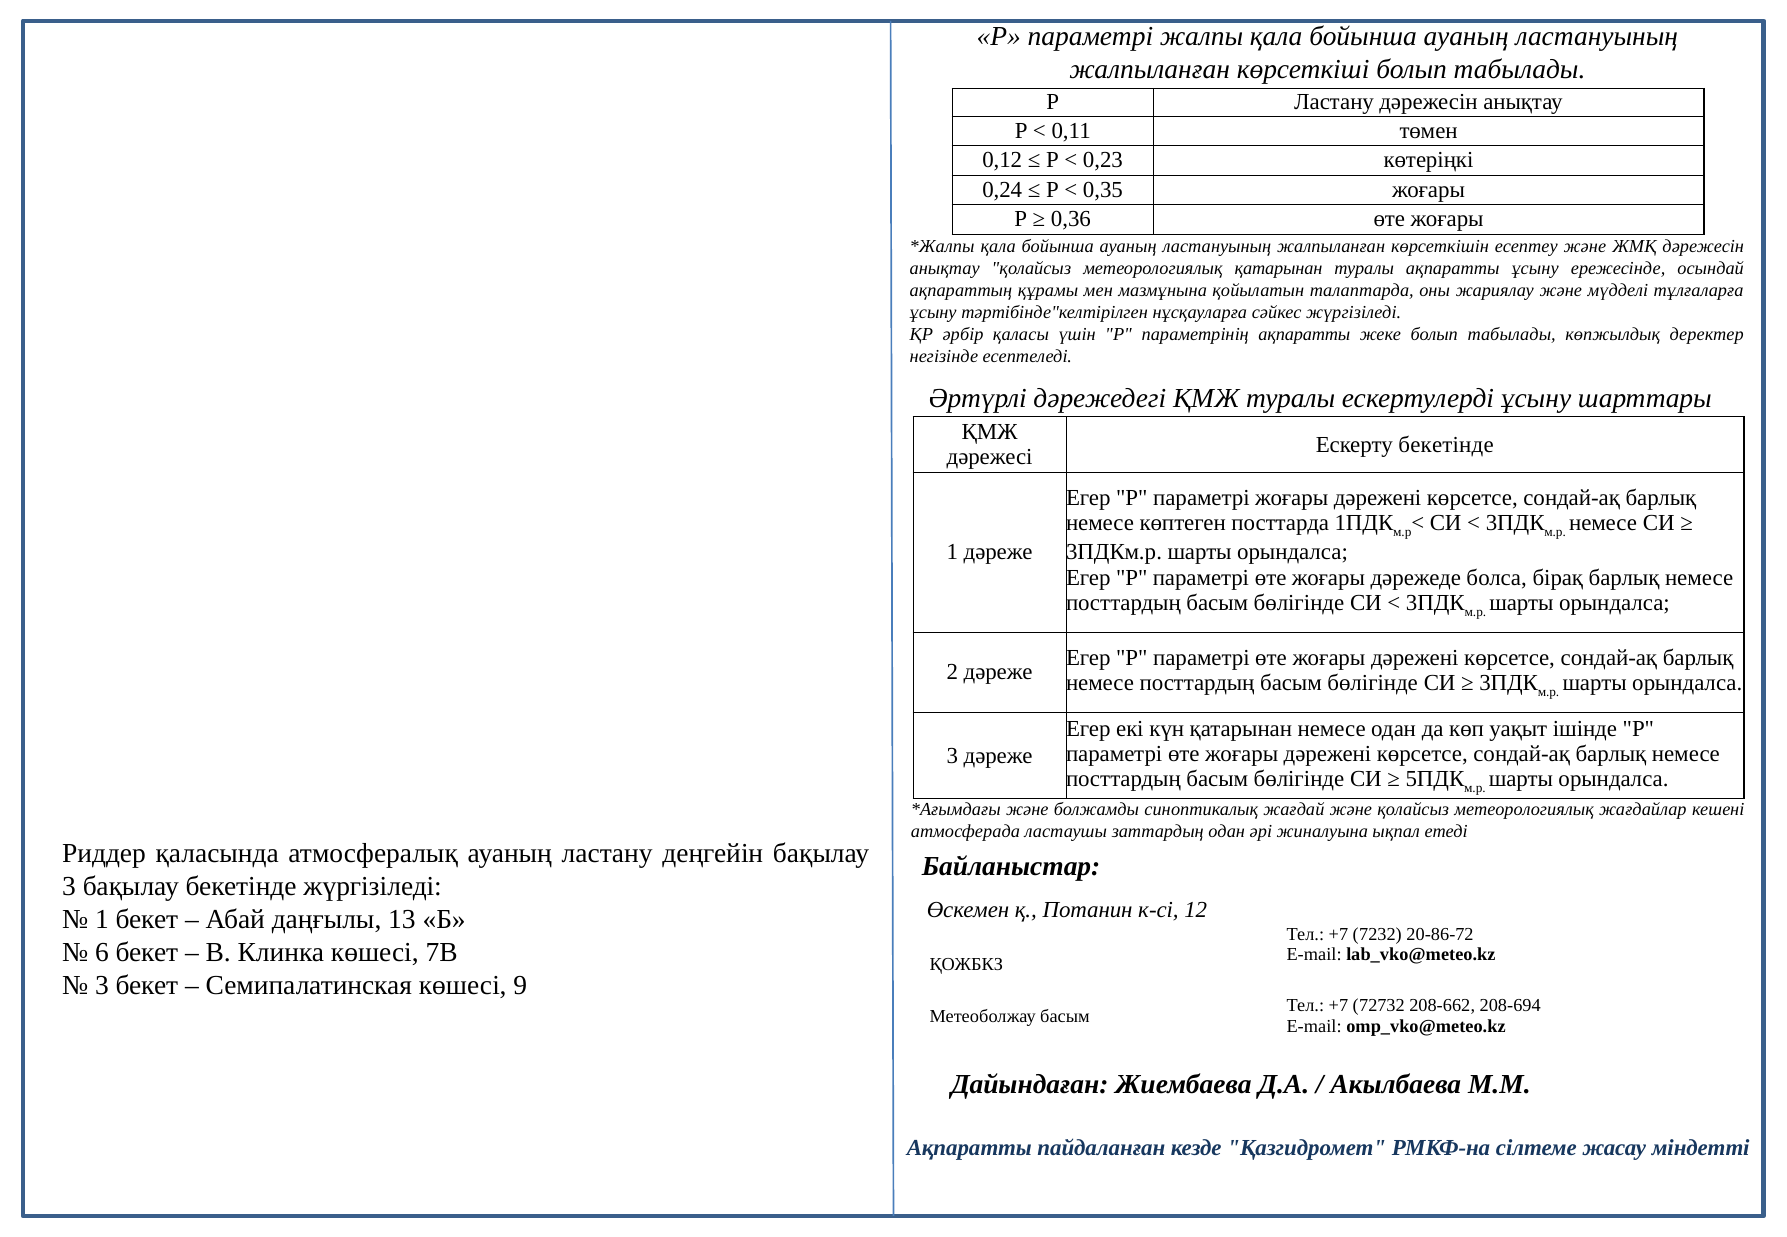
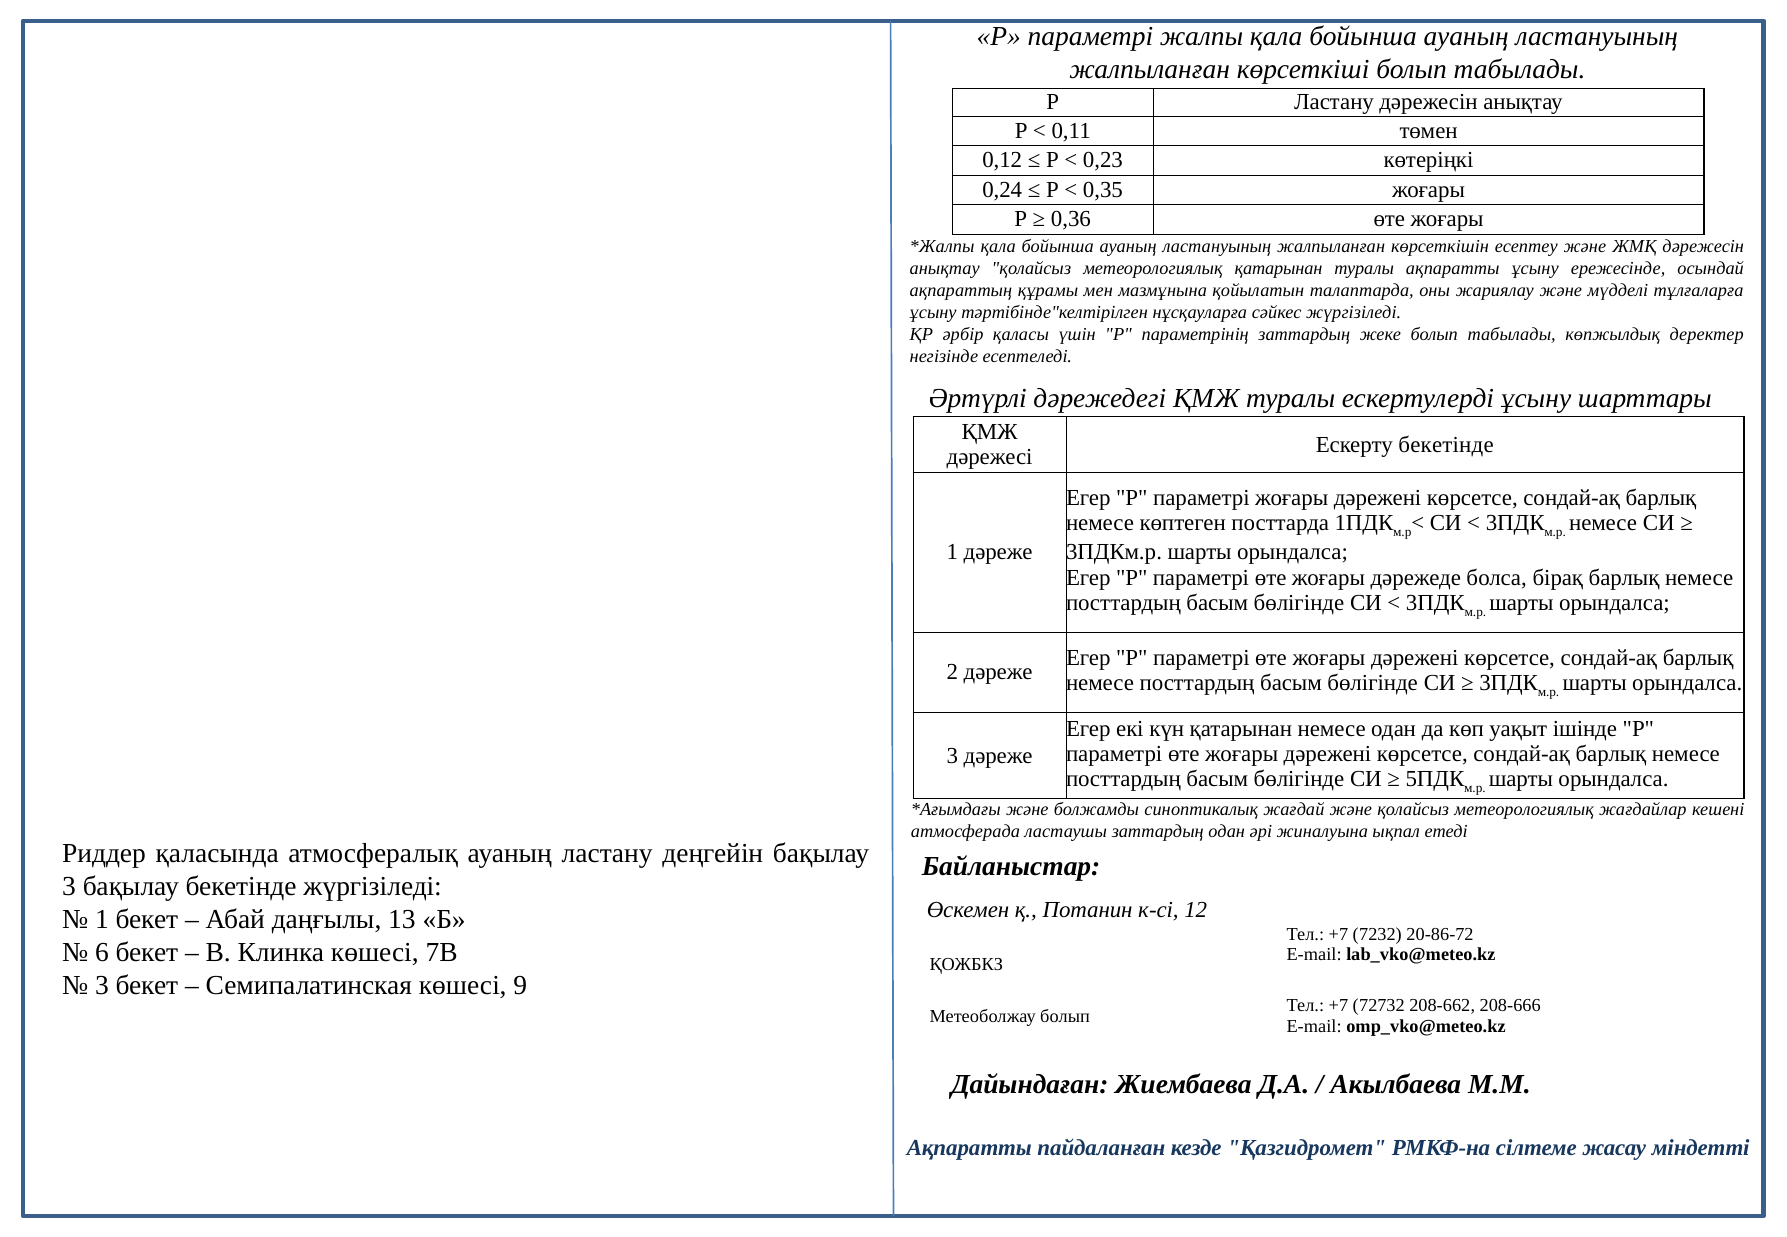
параметрінің ақпаратты: ақпаратты -> заттардың
208-694: 208-694 -> 208-666
Метеоболжау басым: басым -> болып
